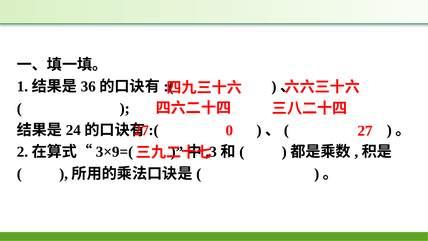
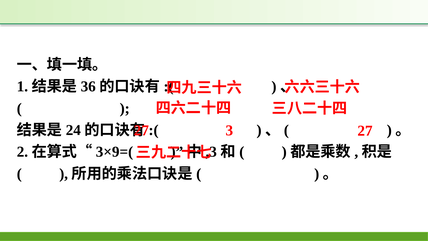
0: 0 -> 3
